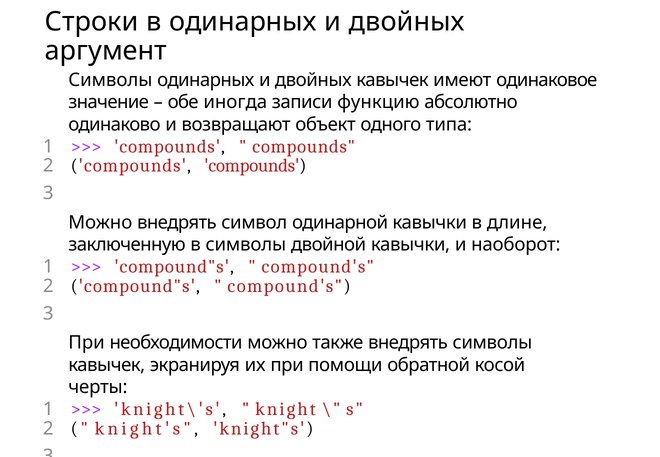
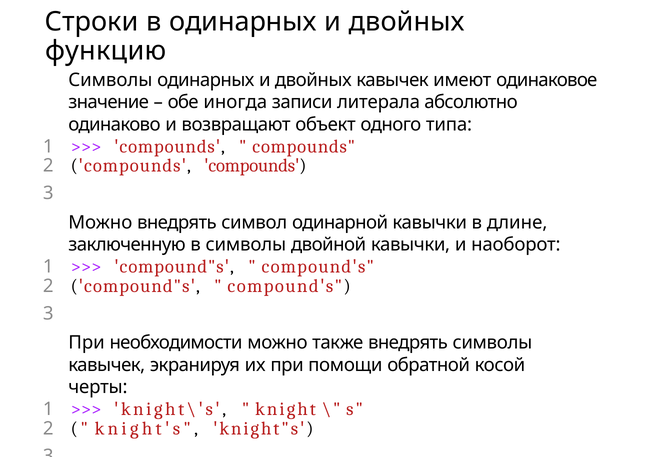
аргумент: аргумент -> функцию
функцию: функцию -> литерала
